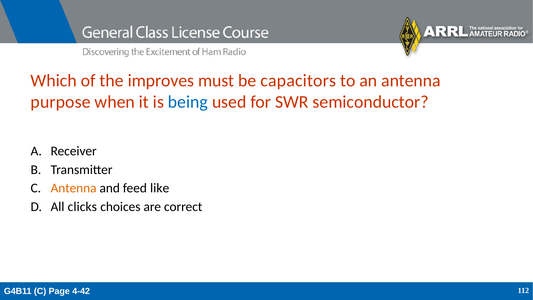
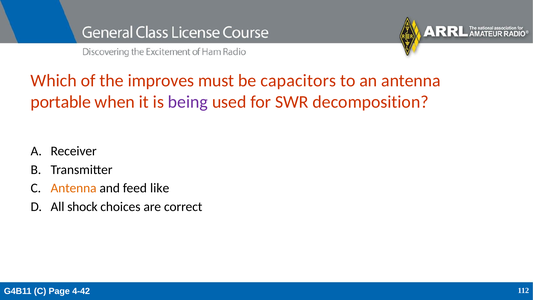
purpose: purpose -> portable
being colour: blue -> purple
semiconductor: semiconductor -> decomposition
clicks: clicks -> shock
